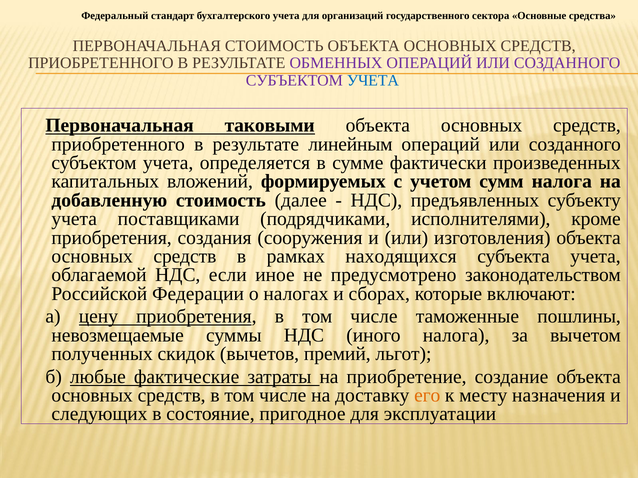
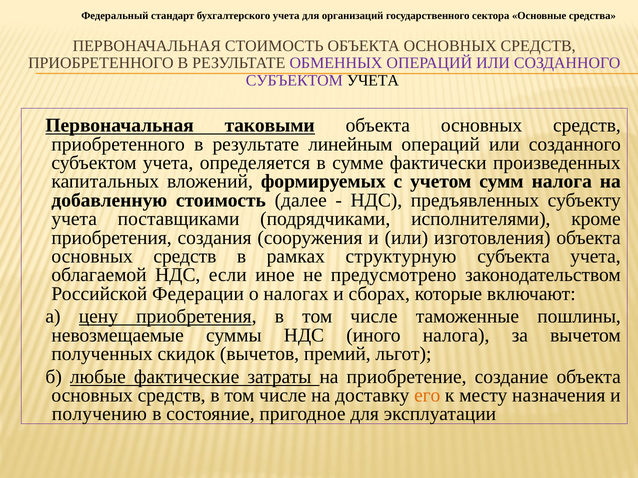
УЧЕТА at (373, 80) colour: blue -> black
находящихся: находящихся -> структурную
следующих: следующих -> получению
